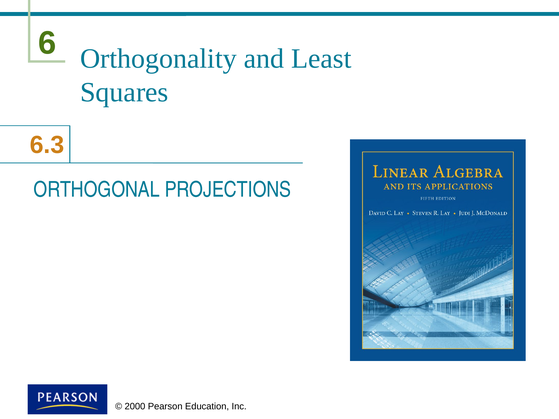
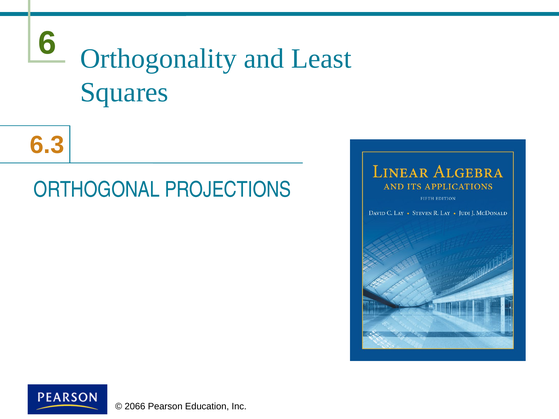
2000: 2000 -> 2066
